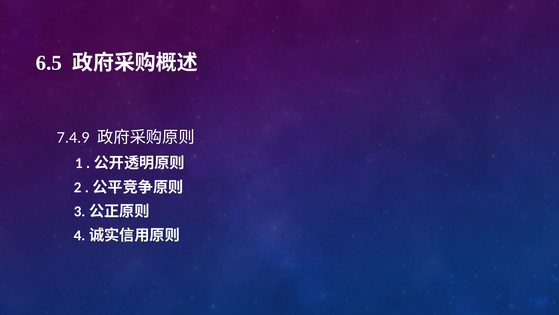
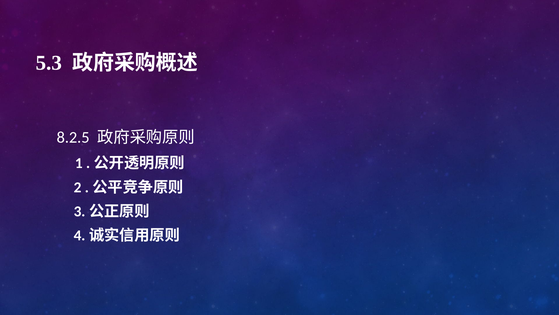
6.5: 6.5 -> 5.3
7.4.9: 7.4.9 -> 8.2.5
